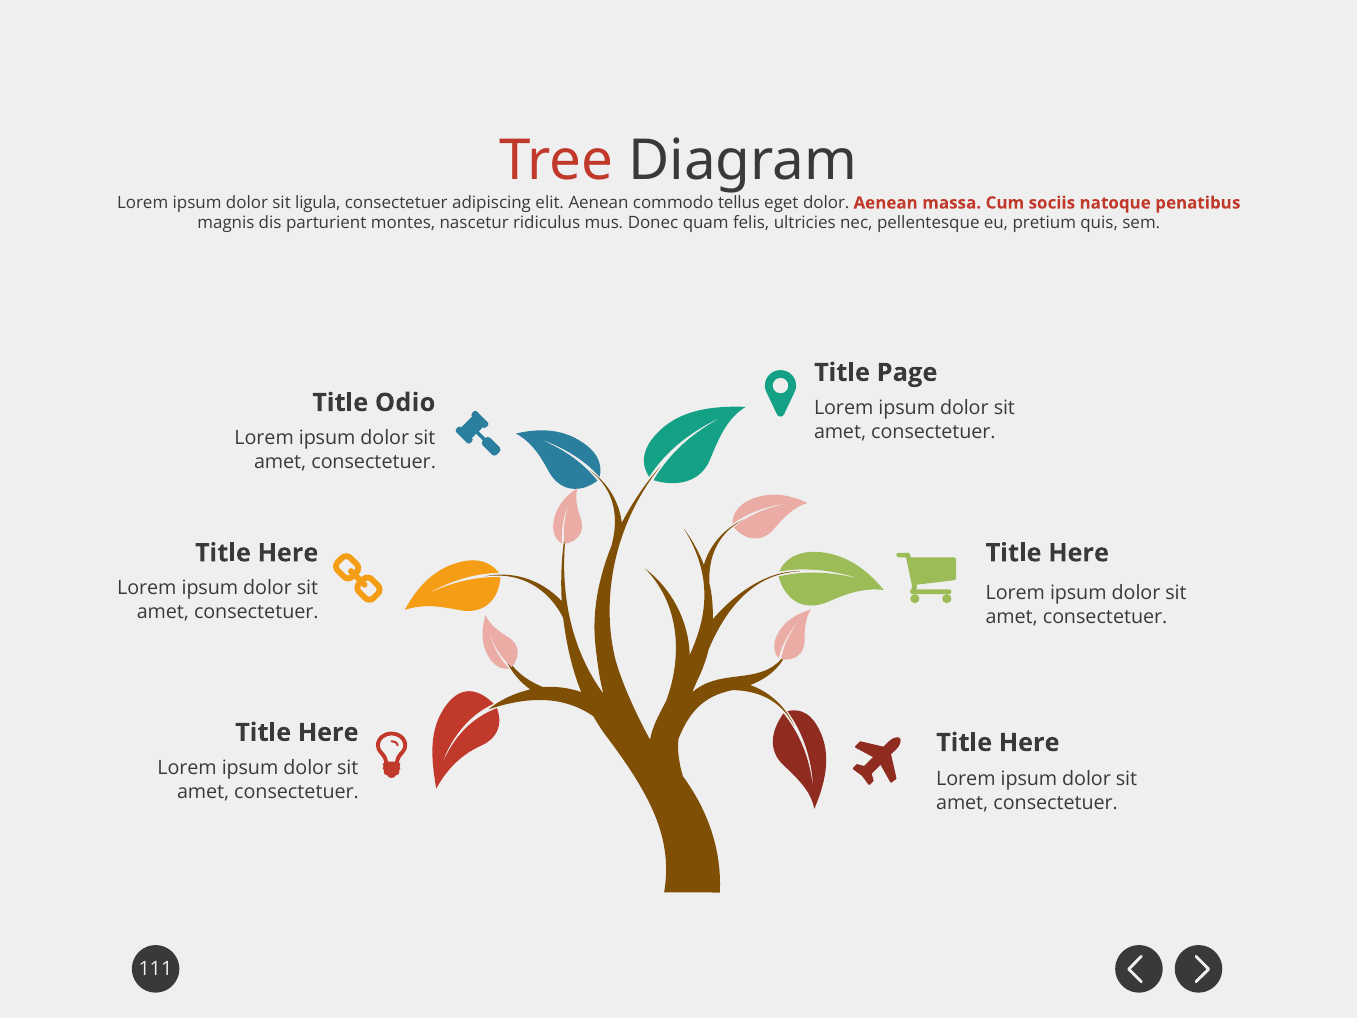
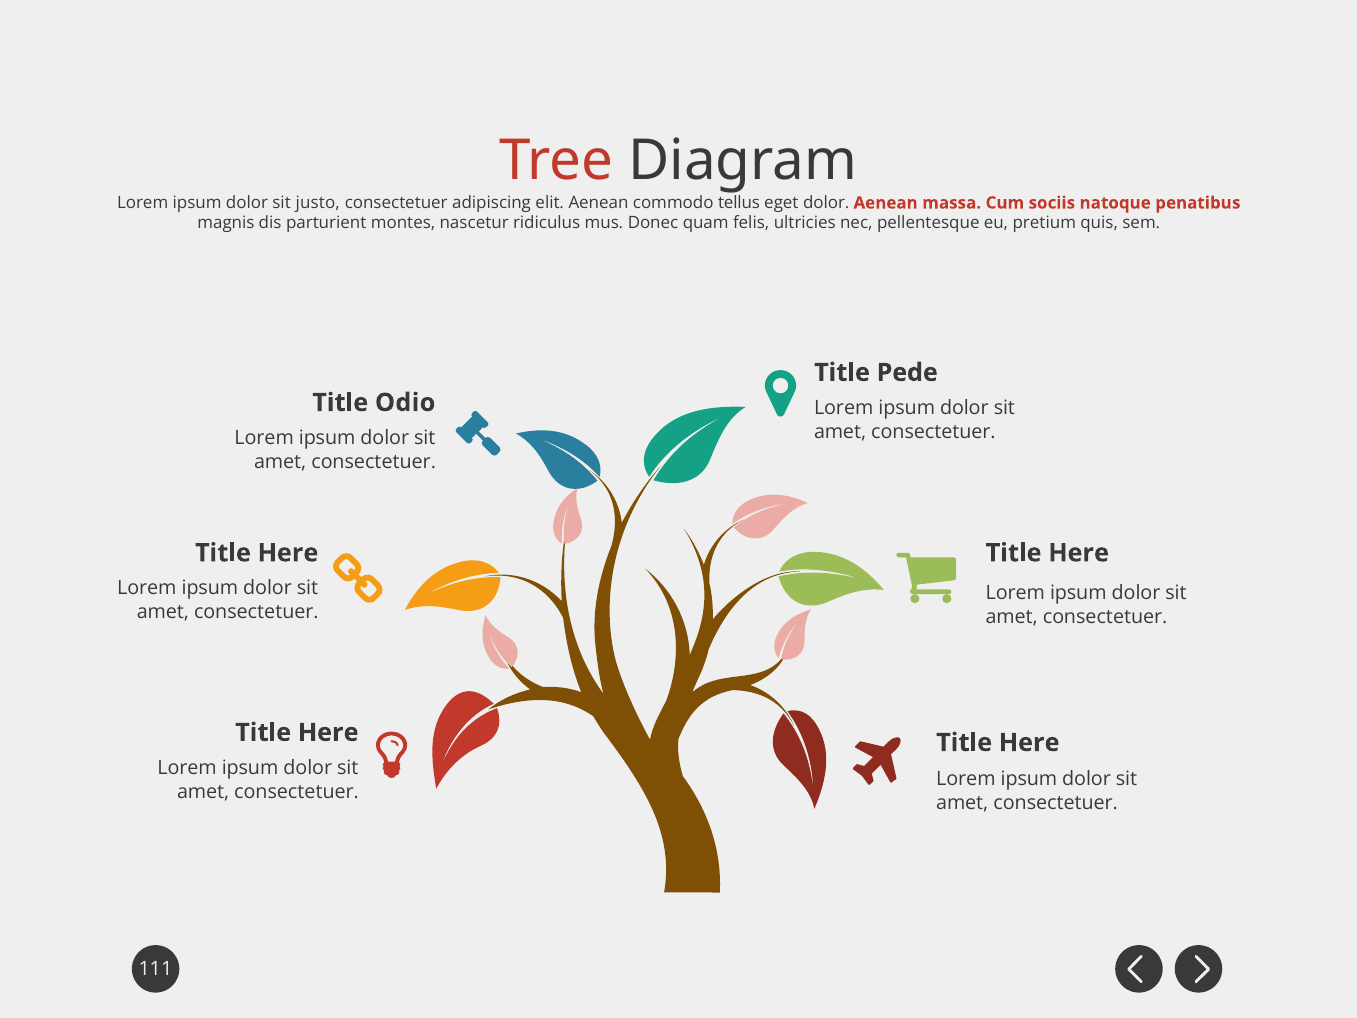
ligula: ligula -> justo
Page: Page -> Pede
